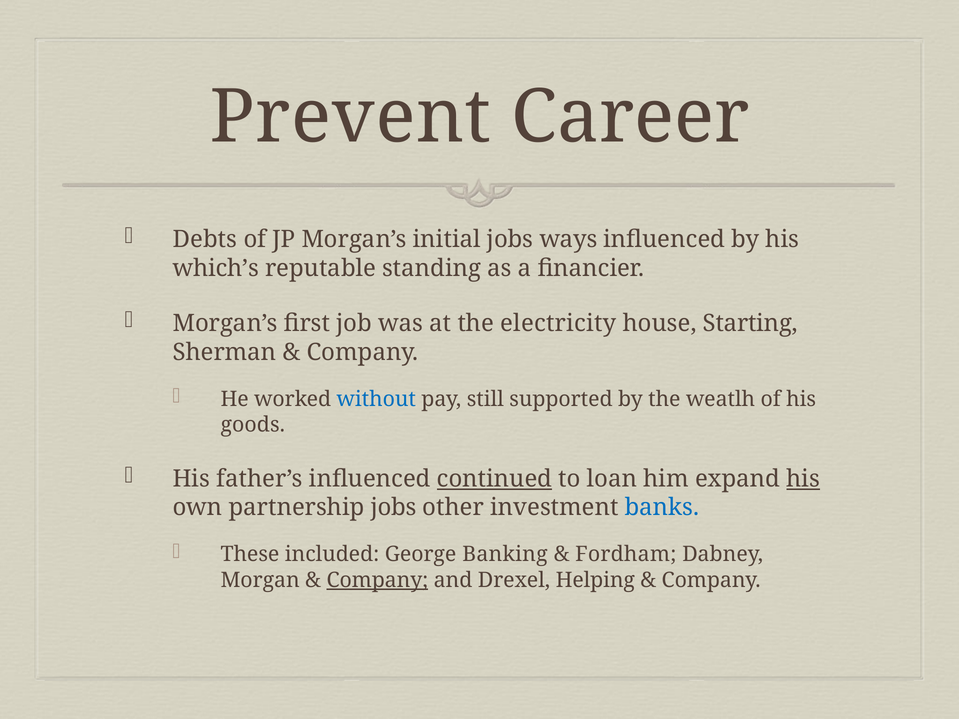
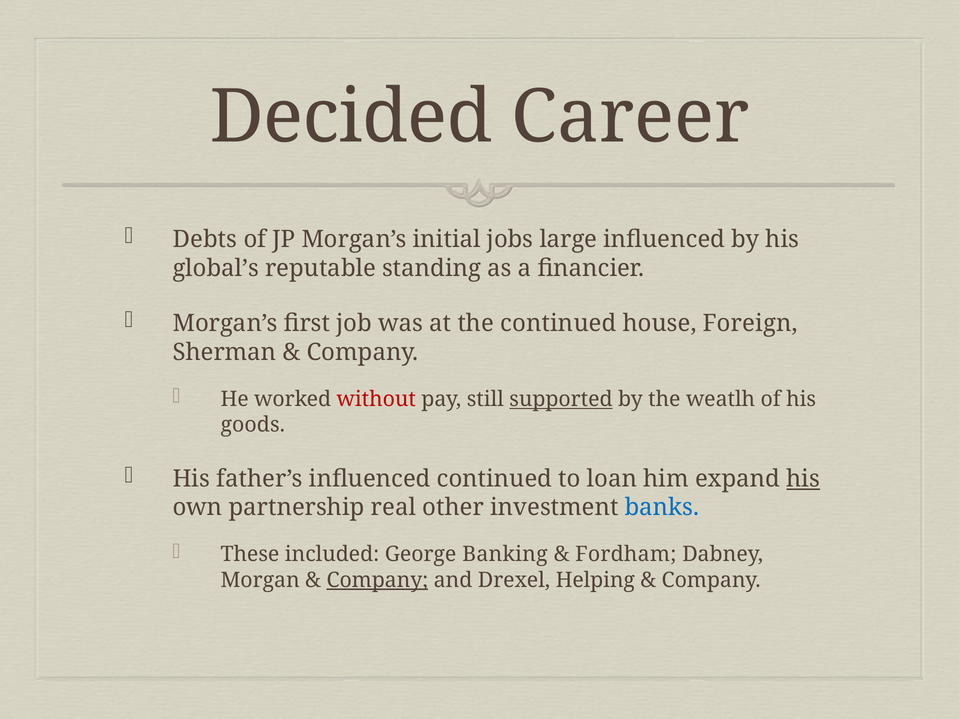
Prevent: Prevent -> Decided
ways: ways -> large
which’s: which’s -> global’s
the electricity: electricity -> continued
Starting: Starting -> Foreign
without colour: blue -> red
supported underline: none -> present
continued at (494, 479) underline: present -> none
partnership jobs: jobs -> real
